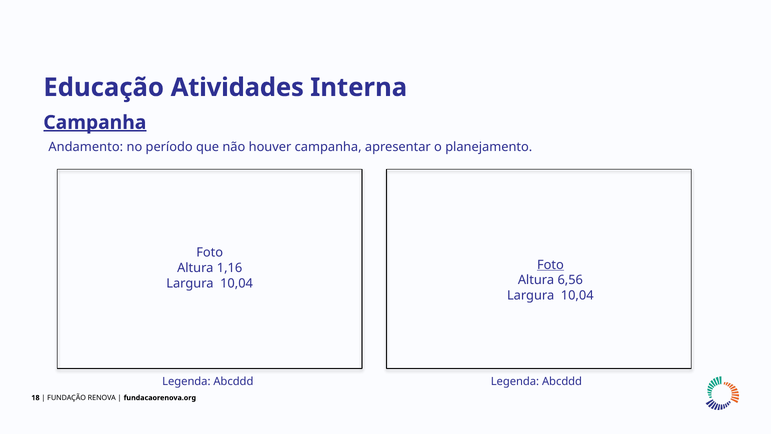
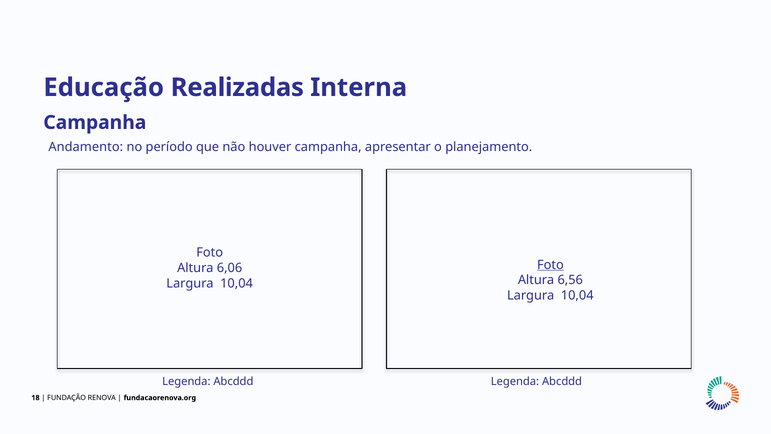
Atividades: Atividades -> Realizadas
Campanha at (95, 122) underline: present -> none
1,16: 1,16 -> 6,06
